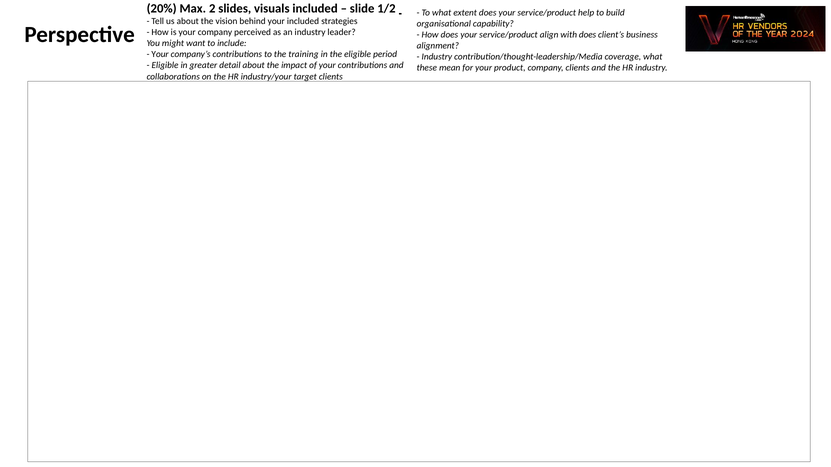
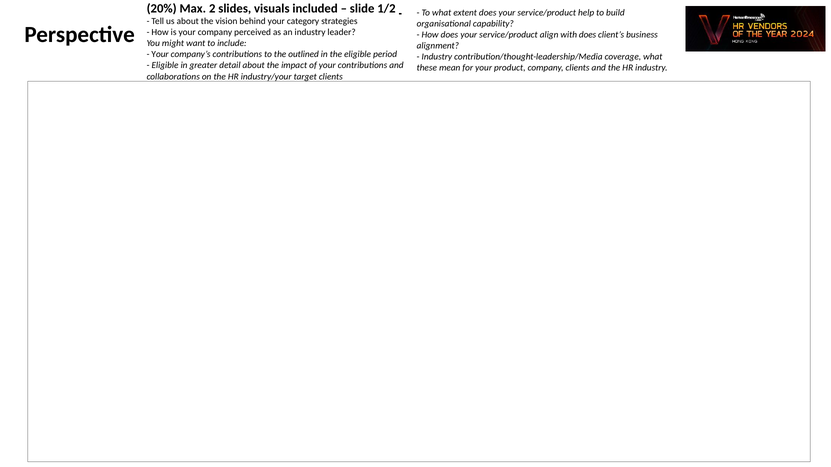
your included: included -> category
training: training -> outlined
